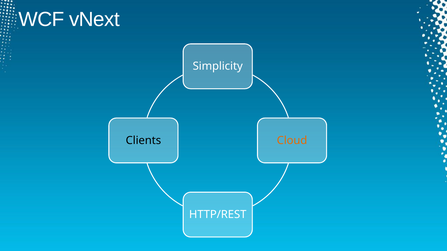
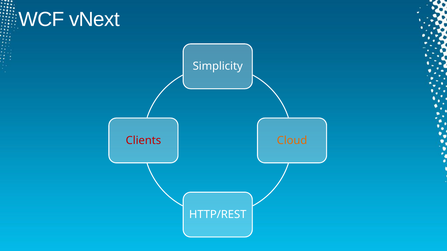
Clients colour: black -> red
